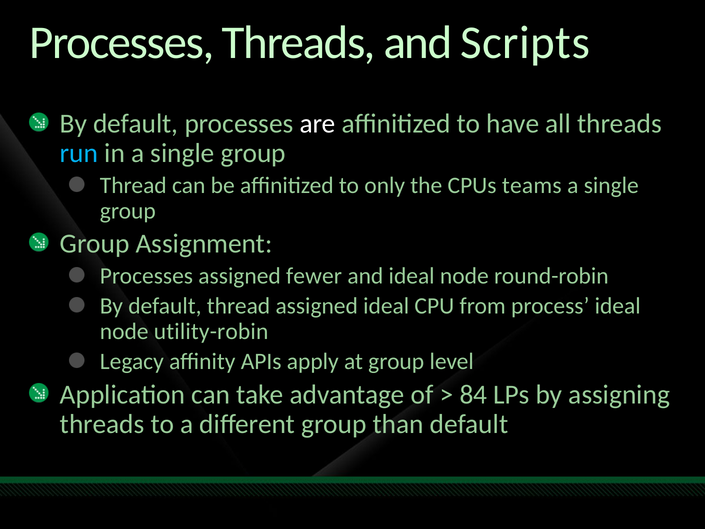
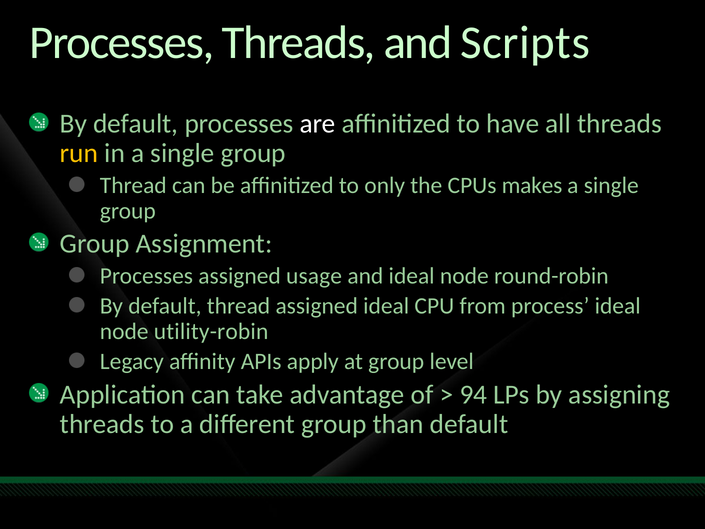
run colour: light blue -> yellow
teams: teams -> makes
fewer: fewer -> usage
84: 84 -> 94
